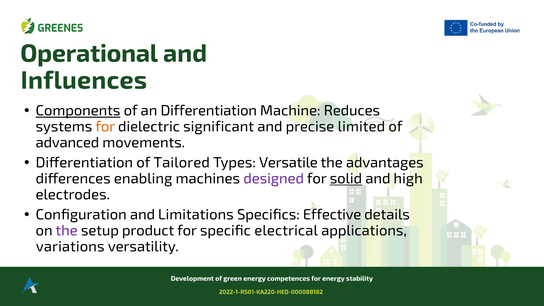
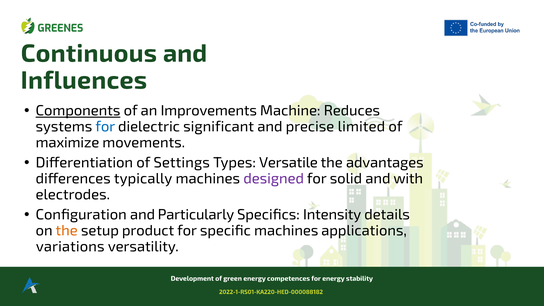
Operational: Operational -> Continuous
an Differentiation: Differentiation -> Improvements
for at (105, 127) colour: orange -> blue
advanced: advanced -> maximize
Tailored: Tailored -> Settings
enabling: enabling -> typically
solid underline: present -> none
high: high -> with
Limitations: Limitations -> Particularly
Effective: Effective -> Intensity
the at (67, 231) colour: purple -> orange
specific electrical: electrical -> machines
